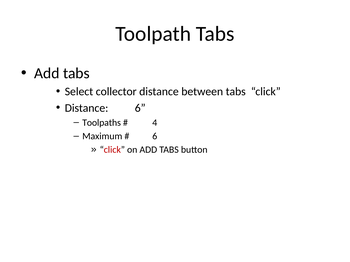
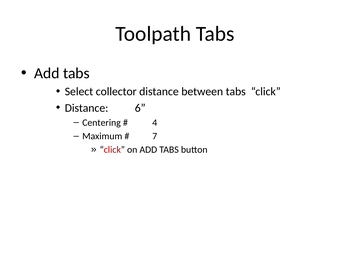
Toolpaths: Toolpaths -> Centering
6 at (155, 136): 6 -> 7
